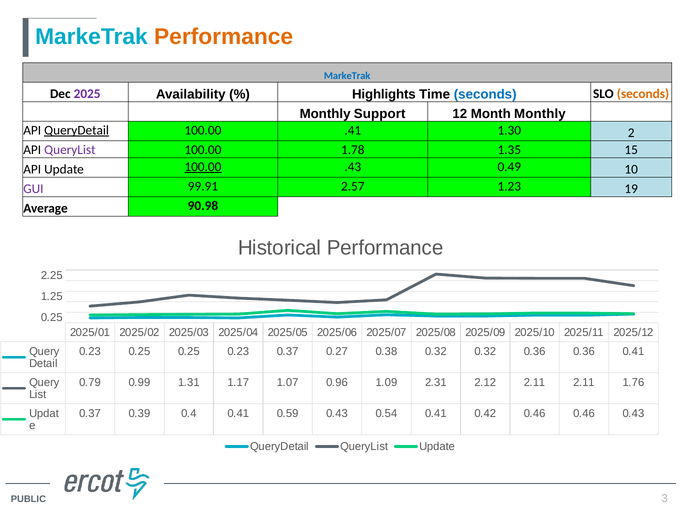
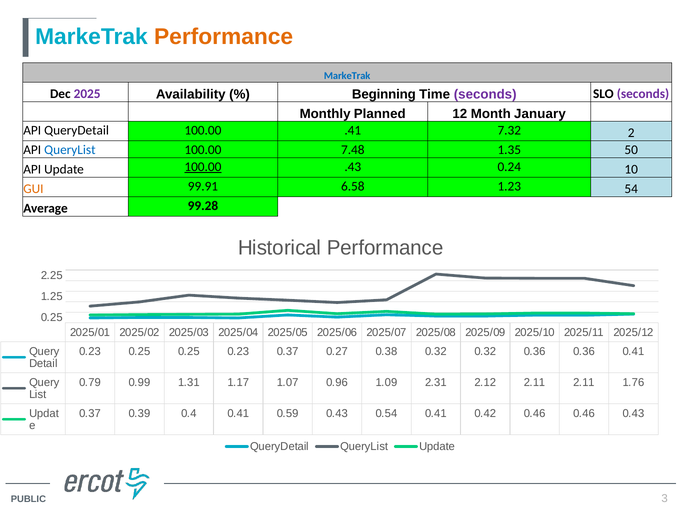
Highlights: Highlights -> Beginning
seconds at (485, 95) colour: blue -> purple
seconds at (643, 94) colour: orange -> purple
Support: Support -> Planned
Month Monthly: Monthly -> January
QueryDetail at (77, 130) underline: present -> none
1.30: 1.30 -> 7.32
QueryList at (70, 150) colour: purple -> blue
1.78: 1.78 -> 7.48
15: 15 -> 50
0.49: 0.49 -> 0.24
GUI colour: purple -> orange
2.57: 2.57 -> 6.58
19: 19 -> 54
90.98: 90.98 -> 99.28
